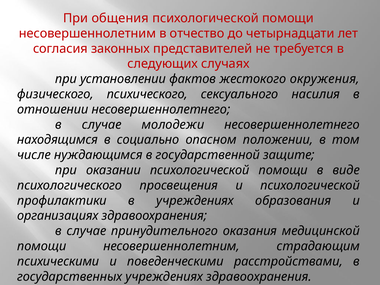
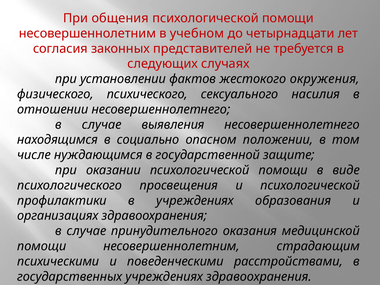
отчество: отчество -> учебном
молодежи: молодежи -> выявления
